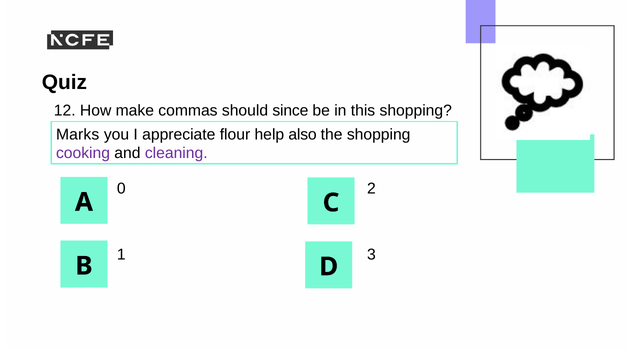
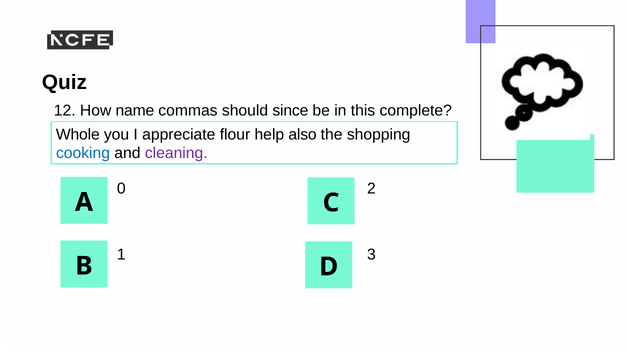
make: make -> name
this shopping: shopping -> complete
Marks: Marks -> Whole
cooking colour: purple -> blue
